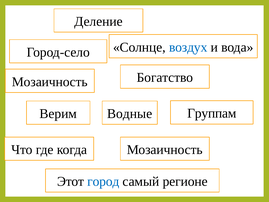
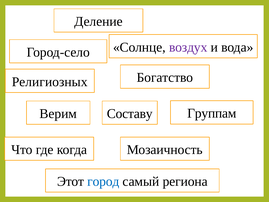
воздух colour: blue -> purple
Мозаичность at (50, 82): Мозаичность -> Религиозных
Водные: Водные -> Составу
регионе: регионе -> региона
